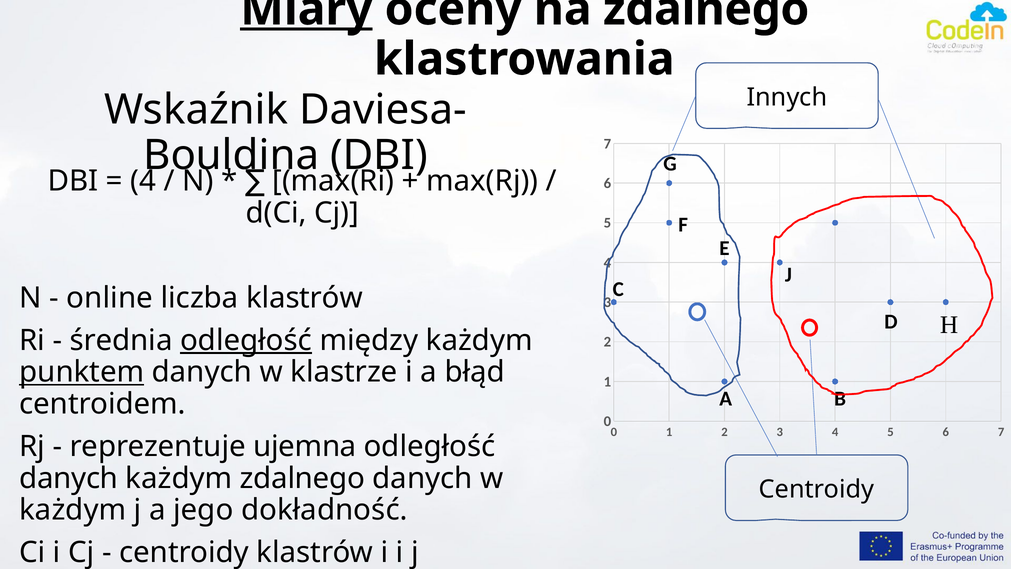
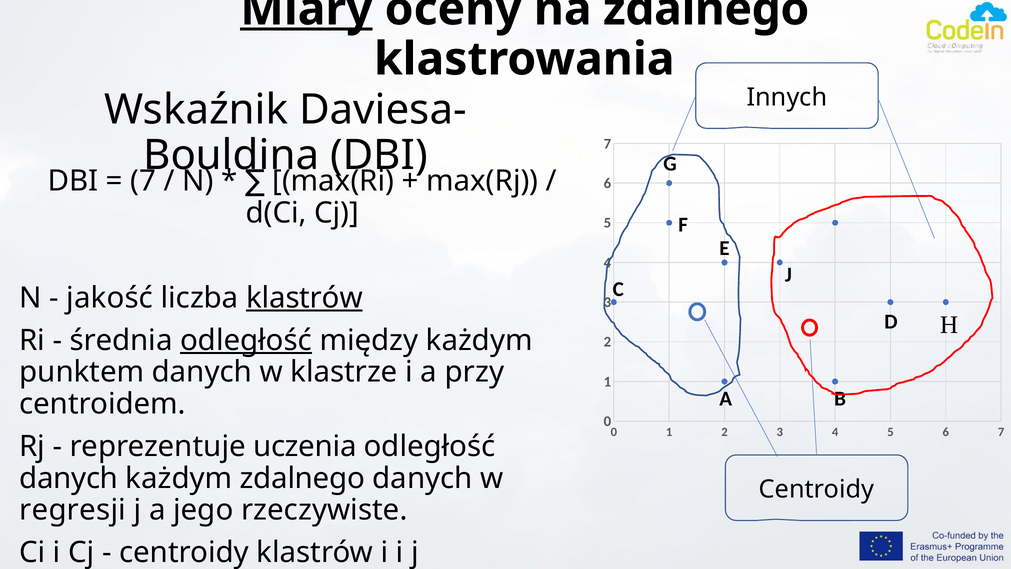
4 at (143, 181): 4 -> 7
online: online -> jakość
klastrów at (304, 298) underline: none -> present
punktem underline: present -> none
błąd: błąd -> przy
ujemna: ujemna -> uczenia
każdym at (73, 510): każdym -> regresji
dokładność: dokładność -> rzeczywiste
